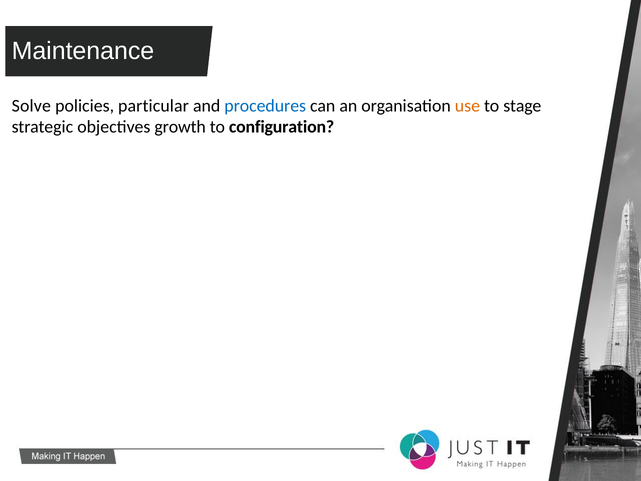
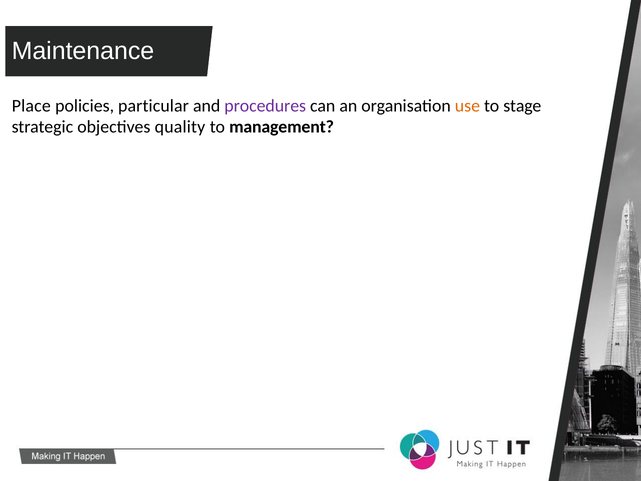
Solve: Solve -> Place
procedures colour: blue -> purple
growth: growth -> quality
configuration: configuration -> management
